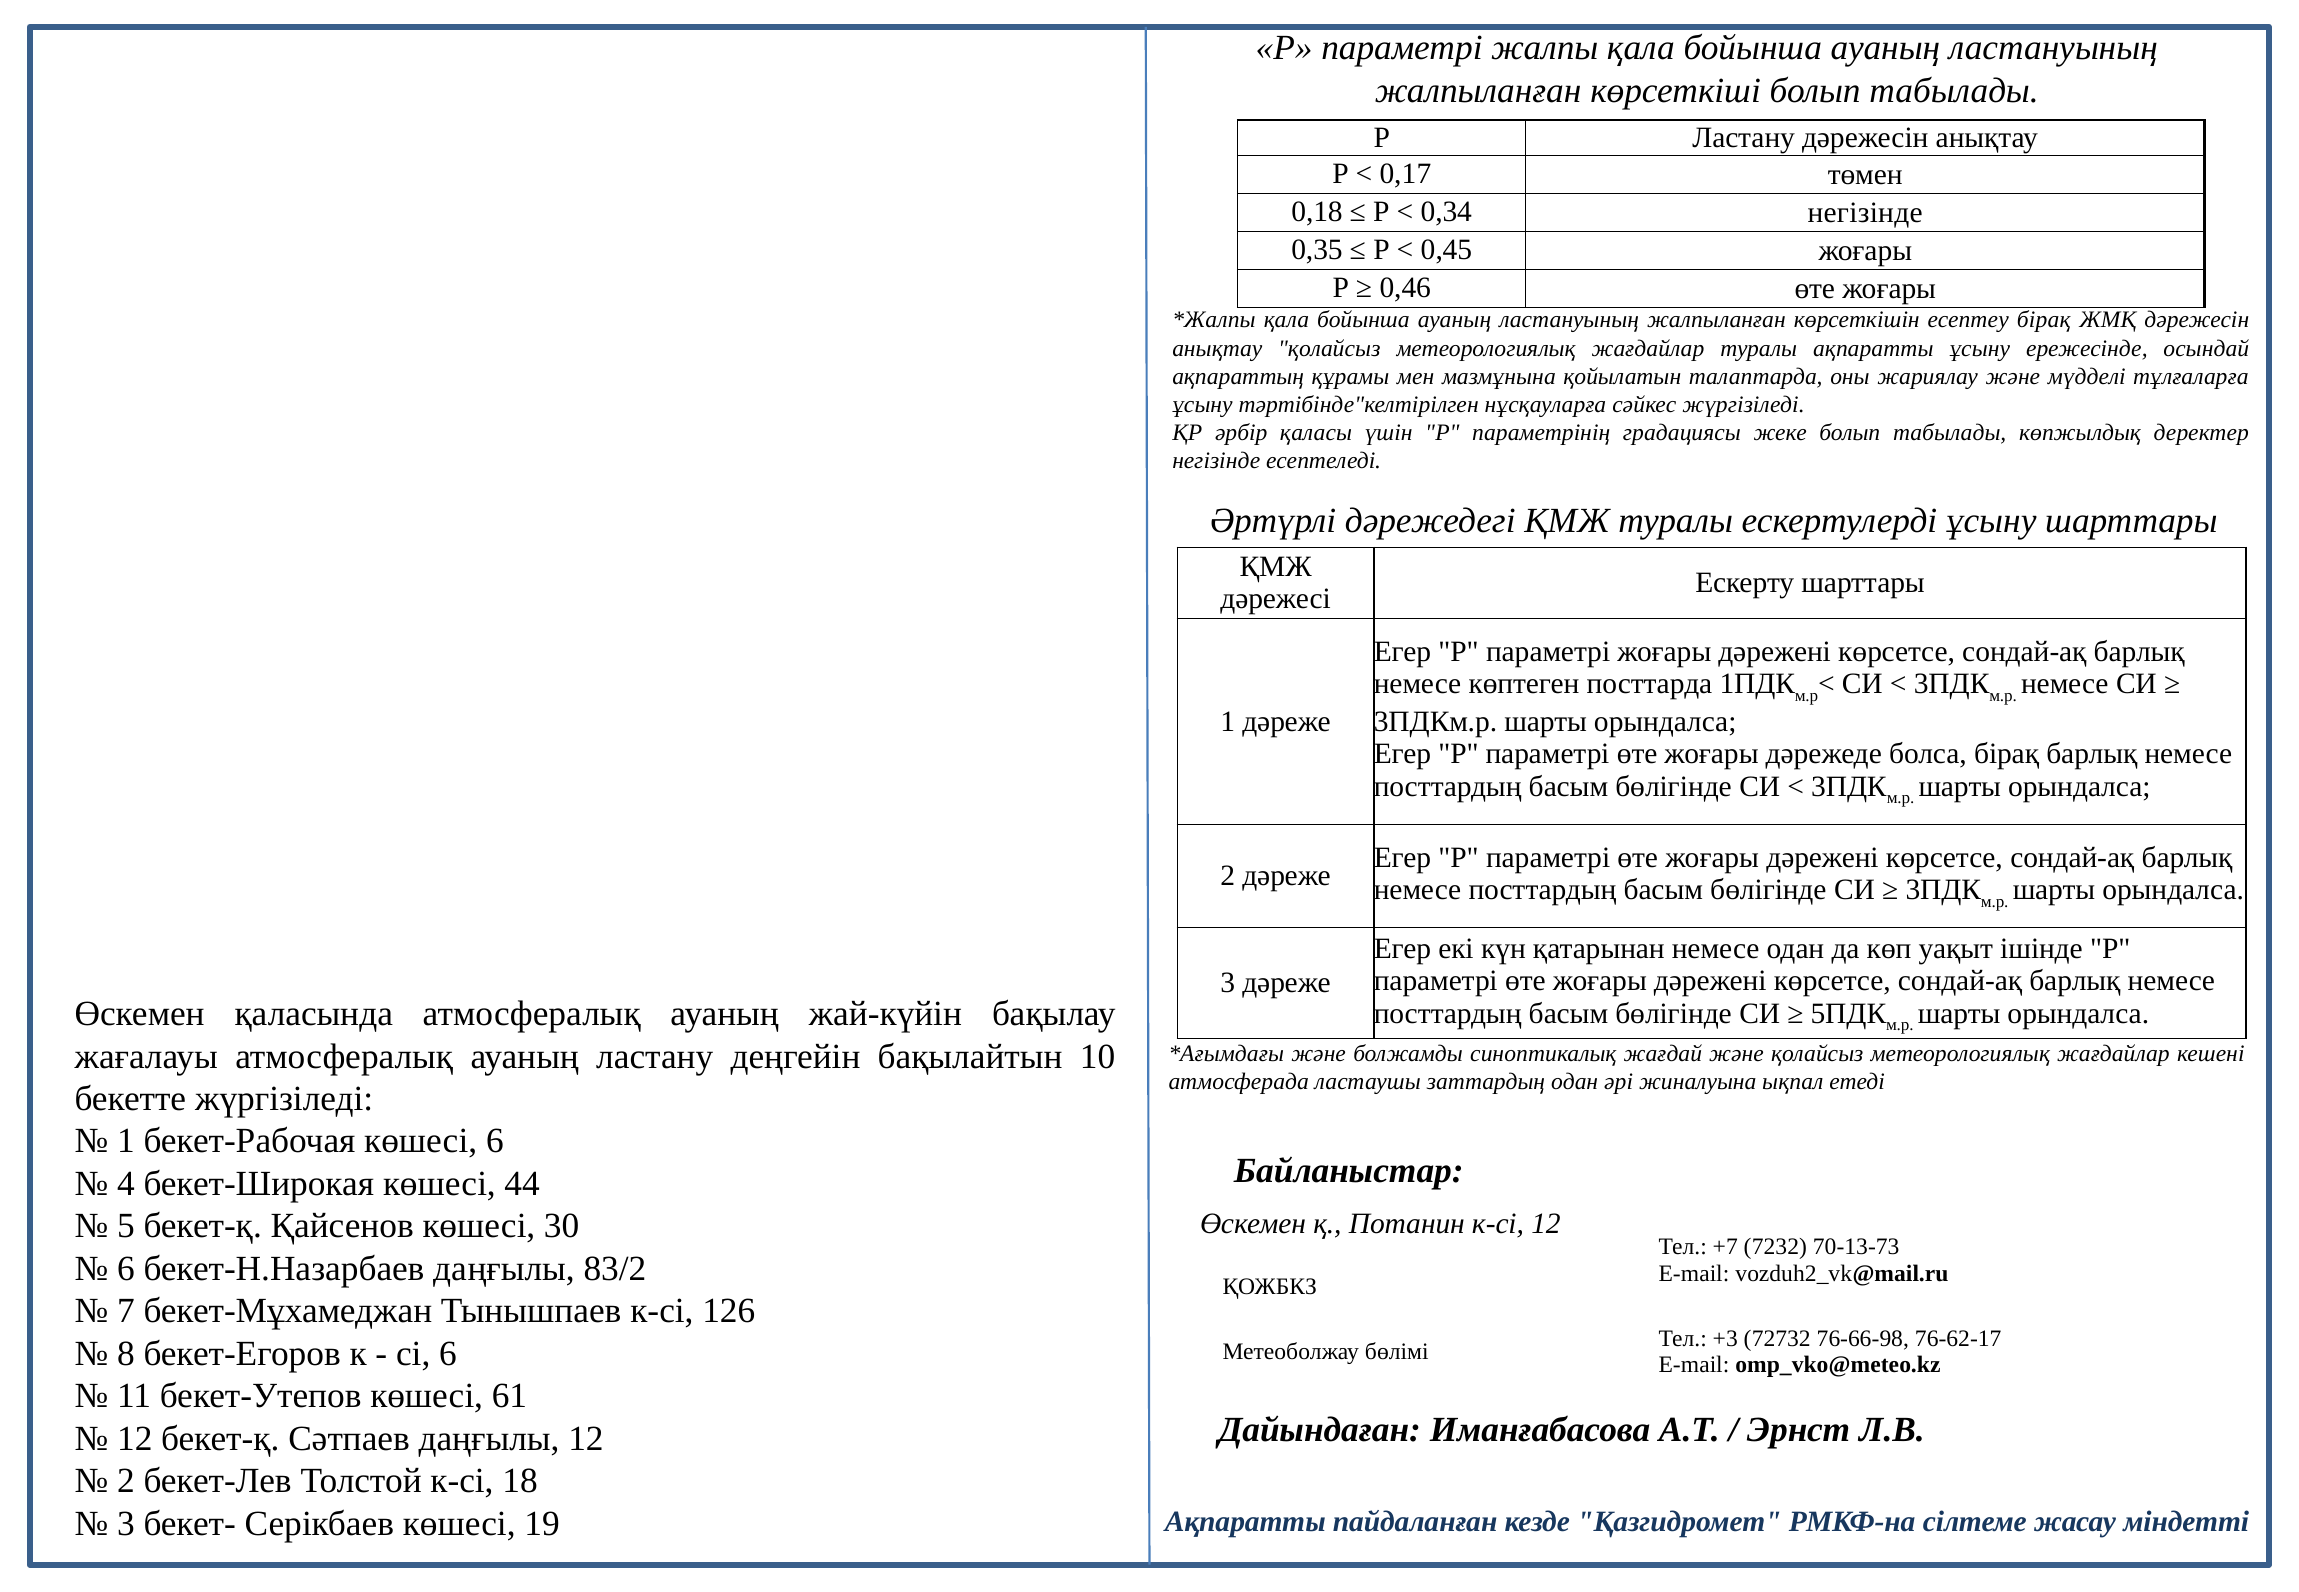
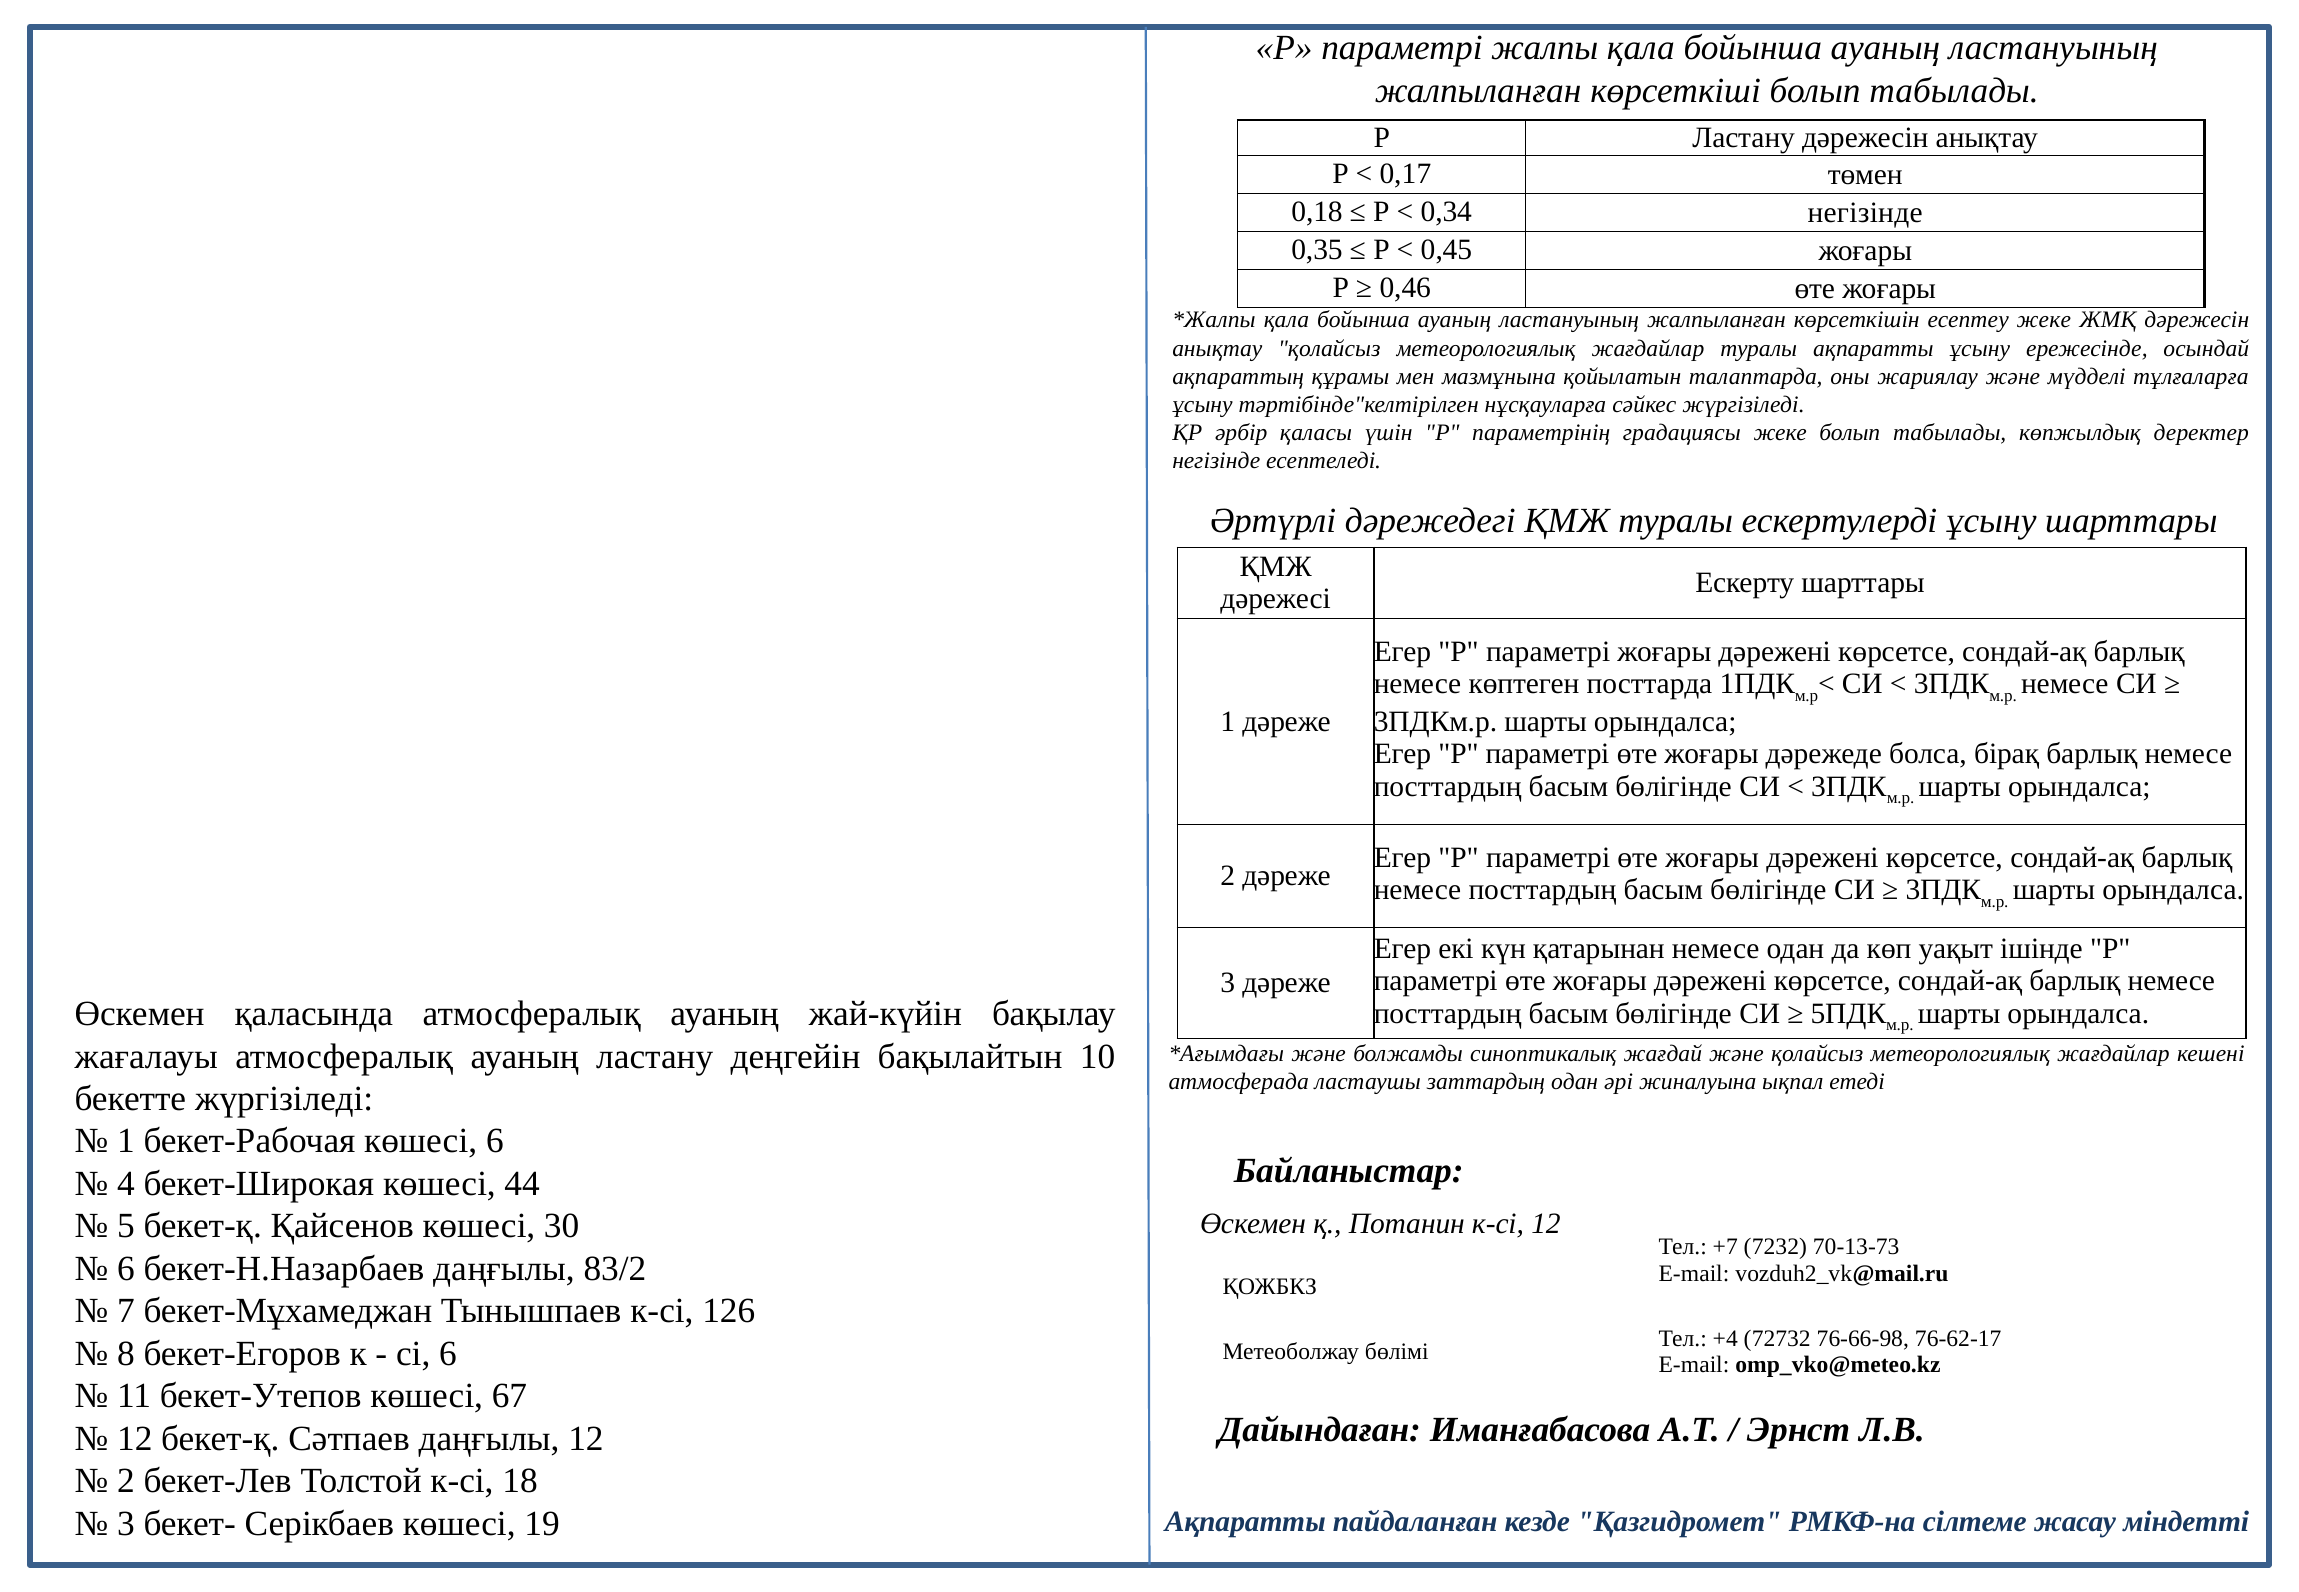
есептеу бірақ: бірақ -> жеке
+3: +3 -> +4
61: 61 -> 67
